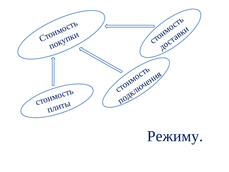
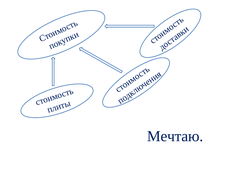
Режиму: Режиму -> Мечтаю
